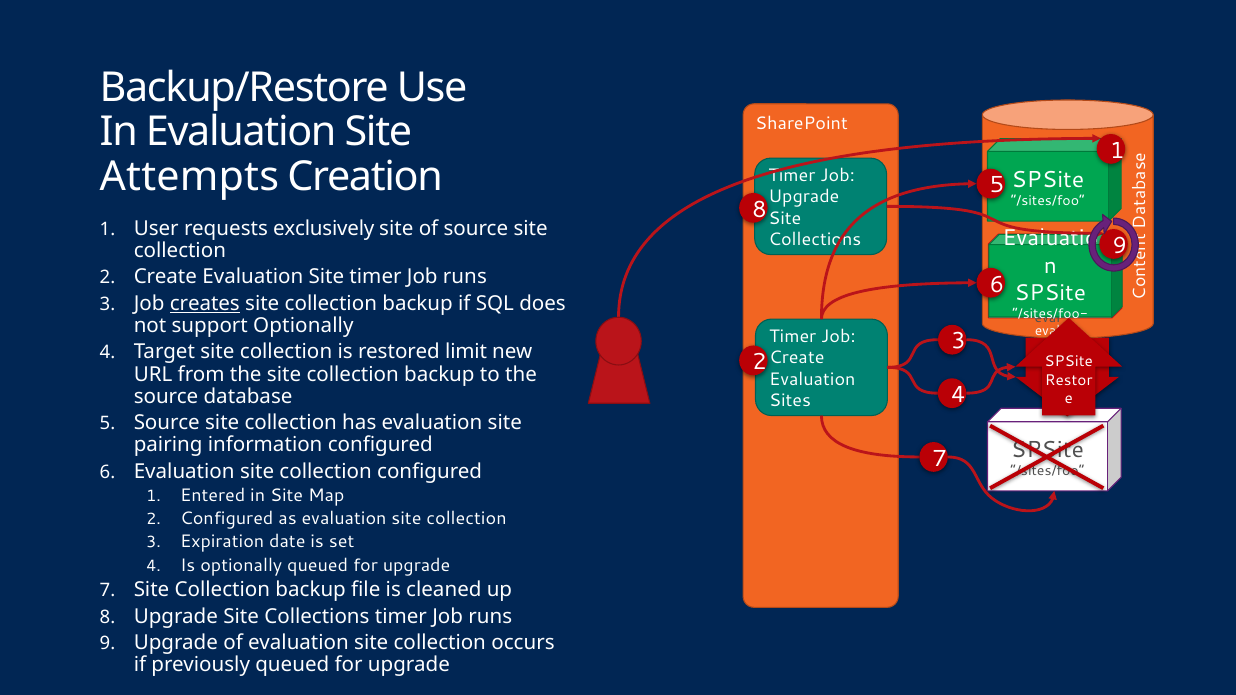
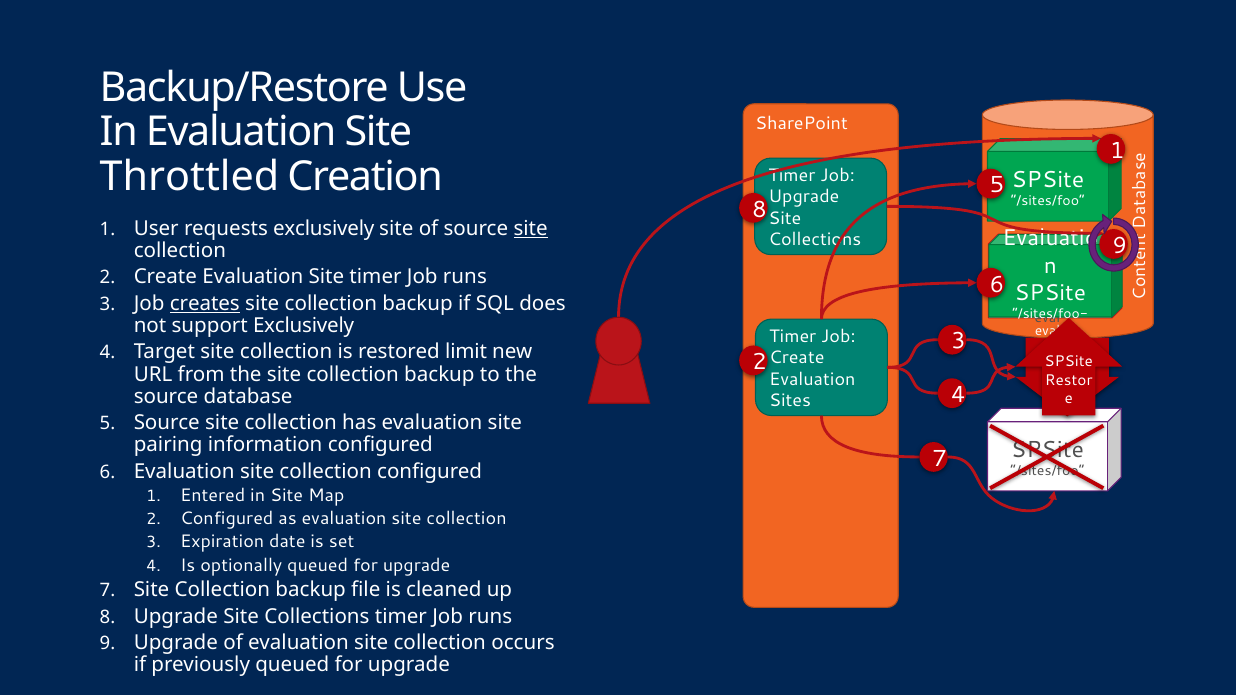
Attempts: Attempts -> Throttled
site at (531, 229) underline: none -> present
support Optionally: Optionally -> Exclusively
